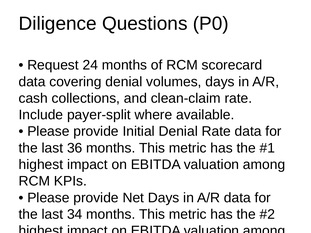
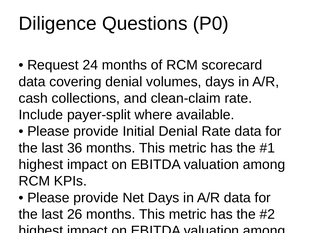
34: 34 -> 26
